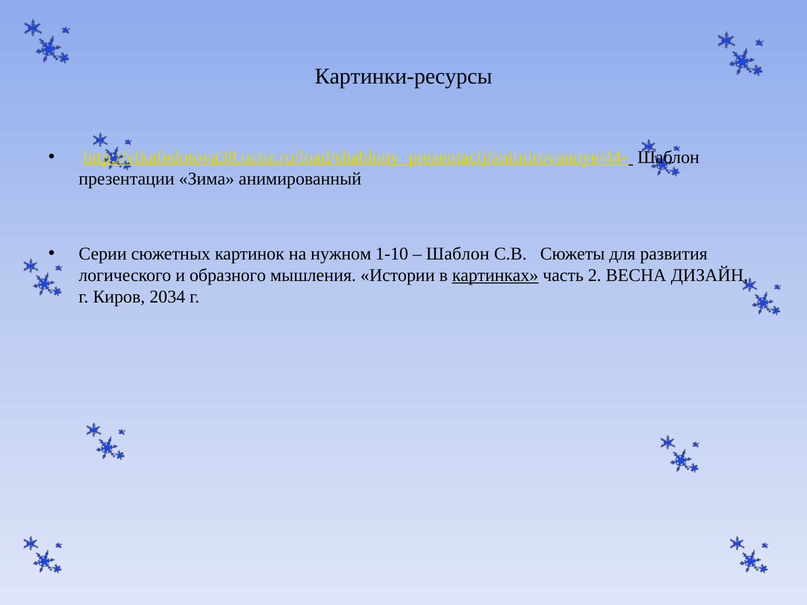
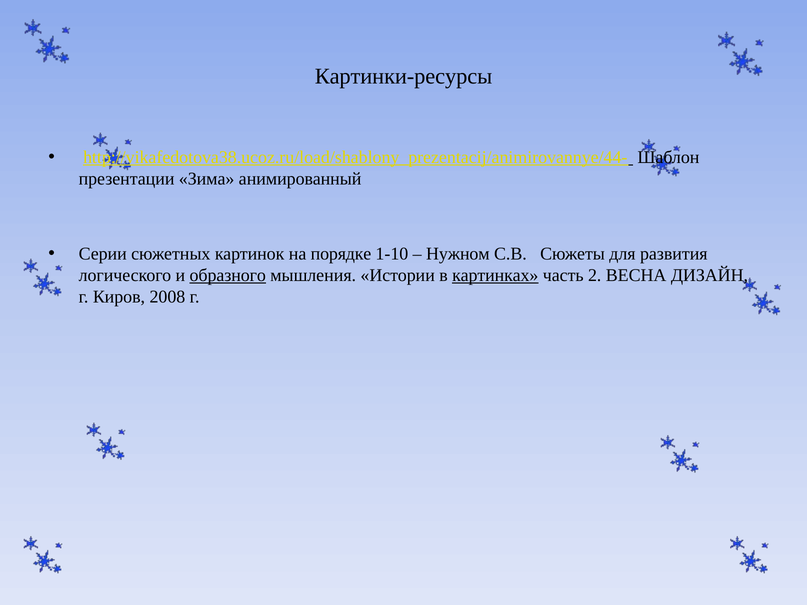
нужном: нужном -> порядке
Шаблон at (458, 254): Шаблон -> Нужном
образного underline: none -> present
2034: 2034 -> 2008
